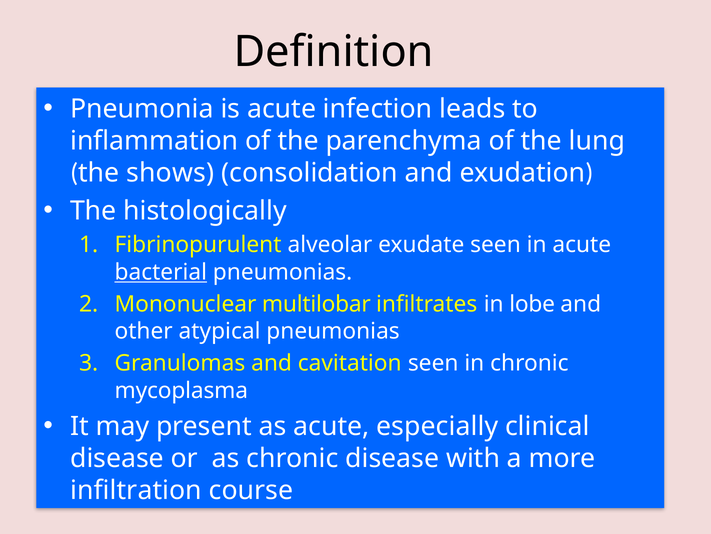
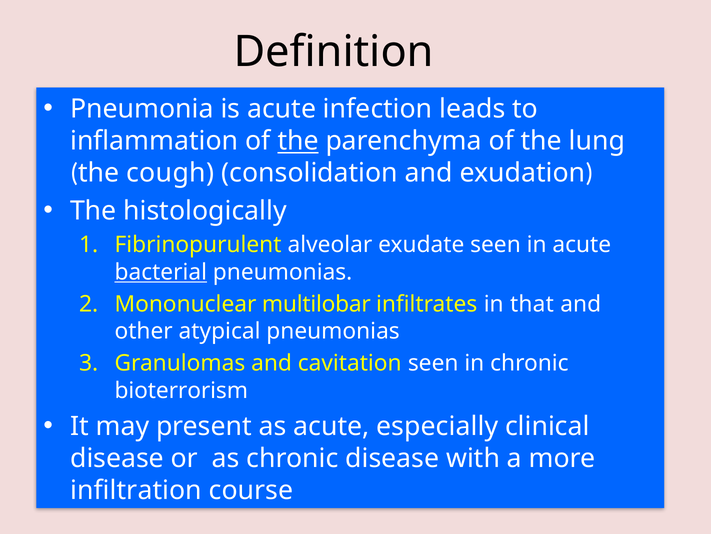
the at (298, 141) underline: none -> present
shows: shows -> cough
lobe: lobe -> that
mycoplasma: mycoplasma -> bioterrorism
